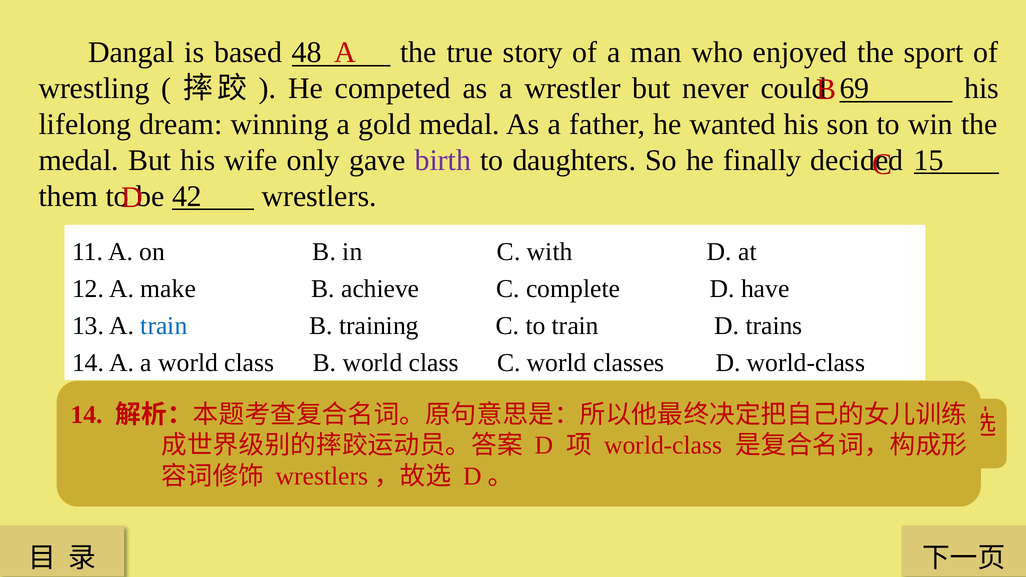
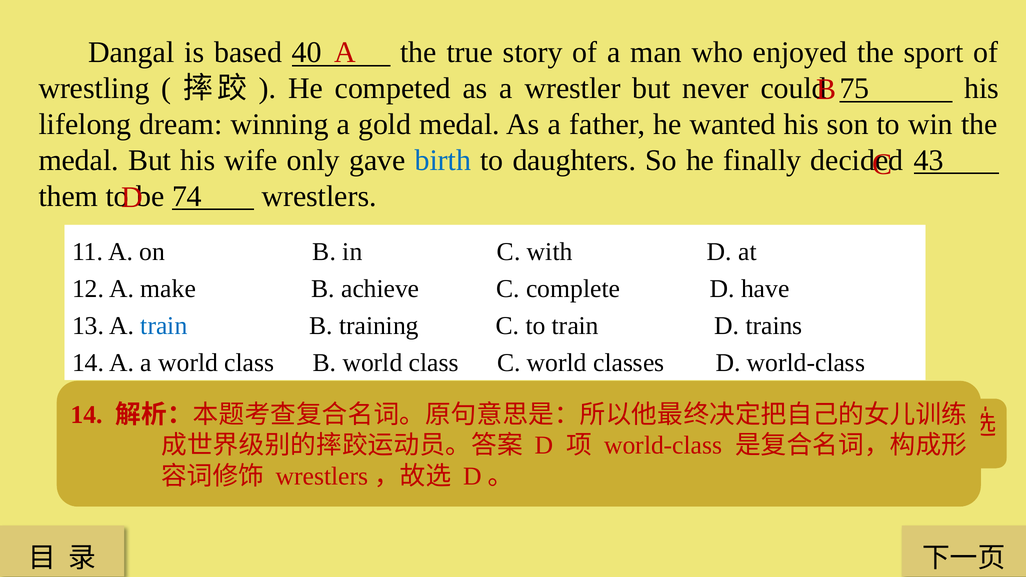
48: 48 -> 40
69: 69 -> 75
birth colour: purple -> blue
15: 15 -> 43
42: 42 -> 74
